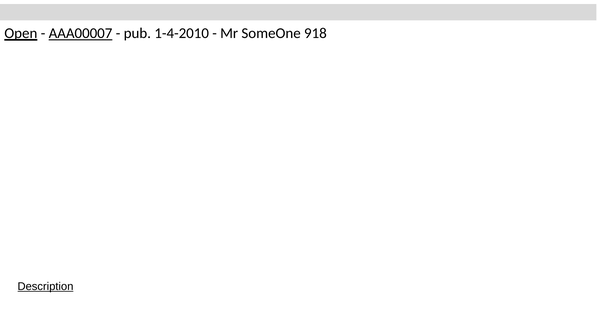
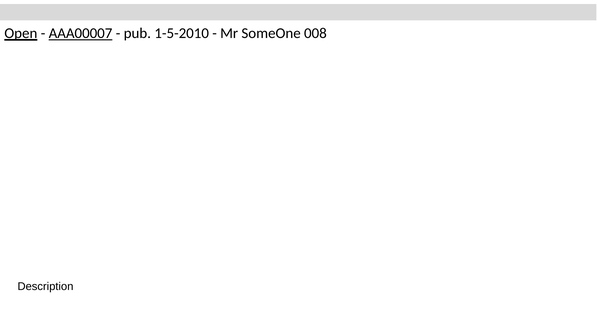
1-4-2010: 1-4-2010 -> 1-5-2010
918: 918 -> 008
Description underline: present -> none
